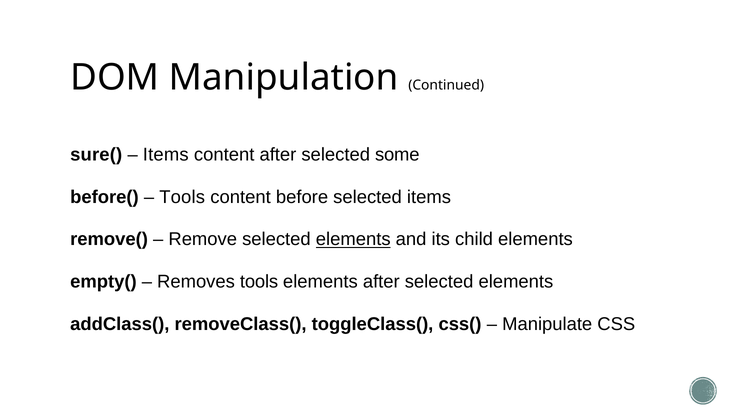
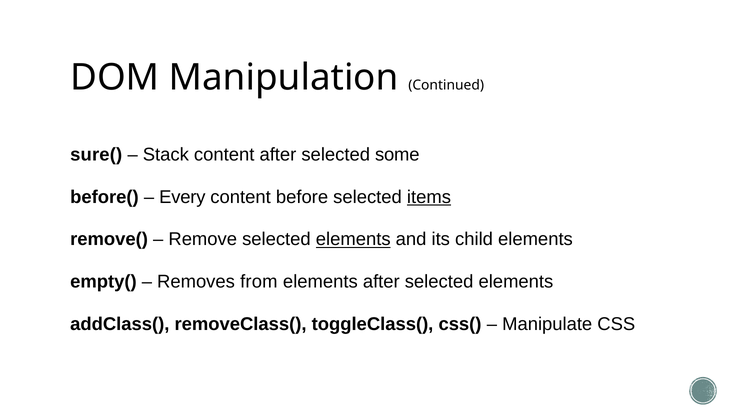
Items at (166, 154): Items -> Stack
Tools at (182, 197): Tools -> Every
items at (429, 197) underline: none -> present
Removes tools: tools -> from
